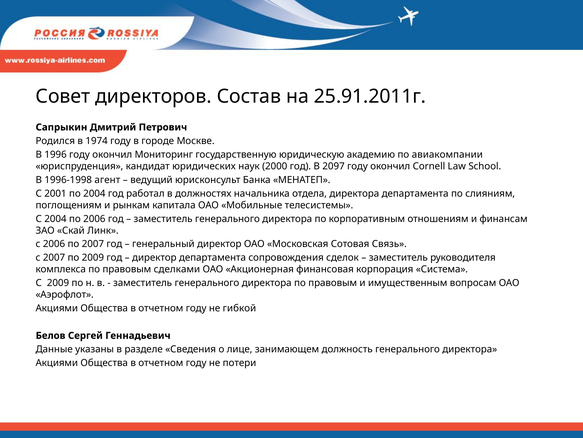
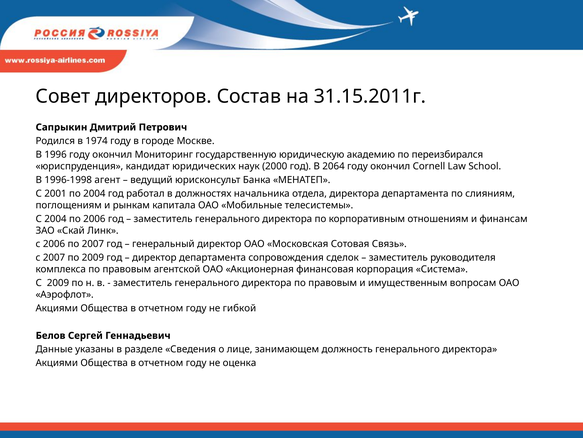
25.91.2011г: 25.91.2011г -> 31.15.2011г
авиакомпании: авиакомпании -> переизбирался
2097: 2097 -> 2064
сделками: сделками -> агентской
потери: потери -> оценка
